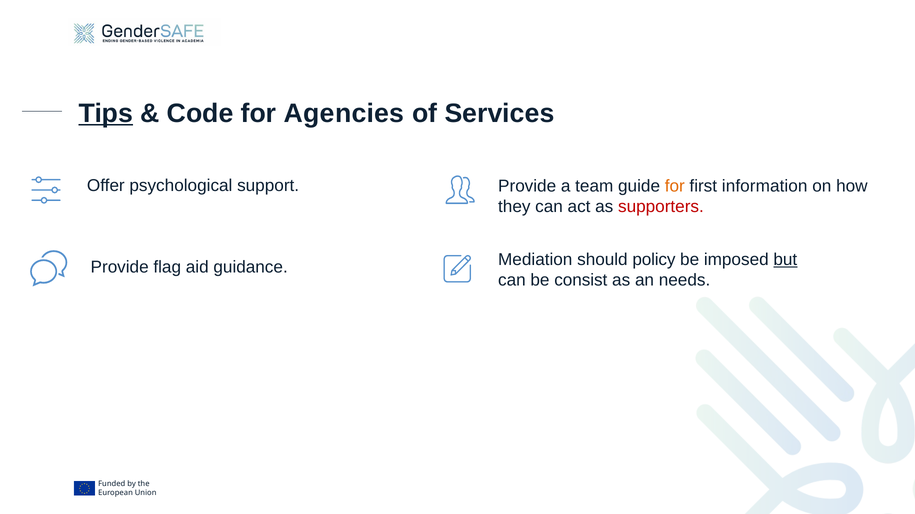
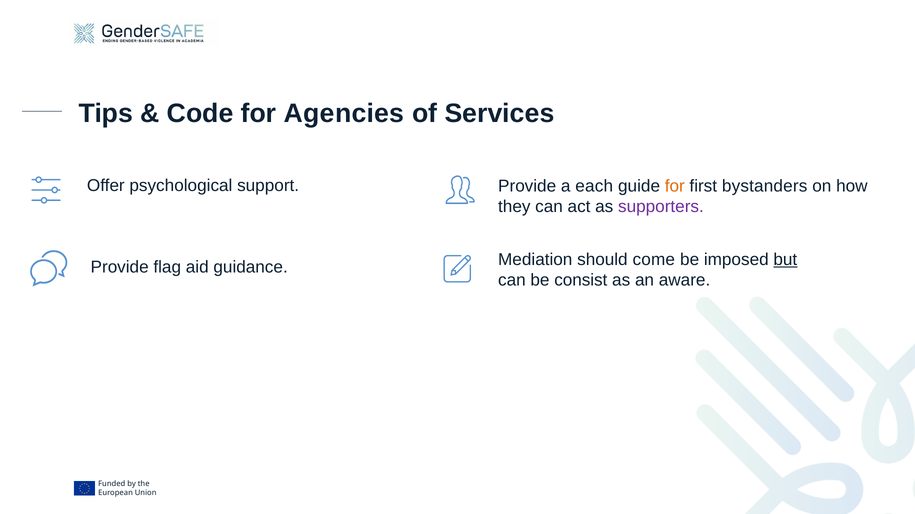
Tips underline: present -> none
team: team -> each
information: information -> bystanders
supporters colour: red -> purple
policy: policy -> come
needs: needs -> aware
